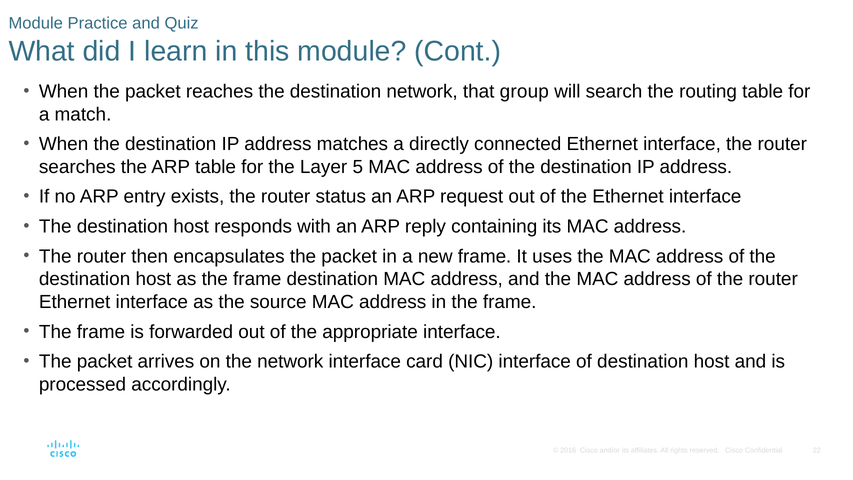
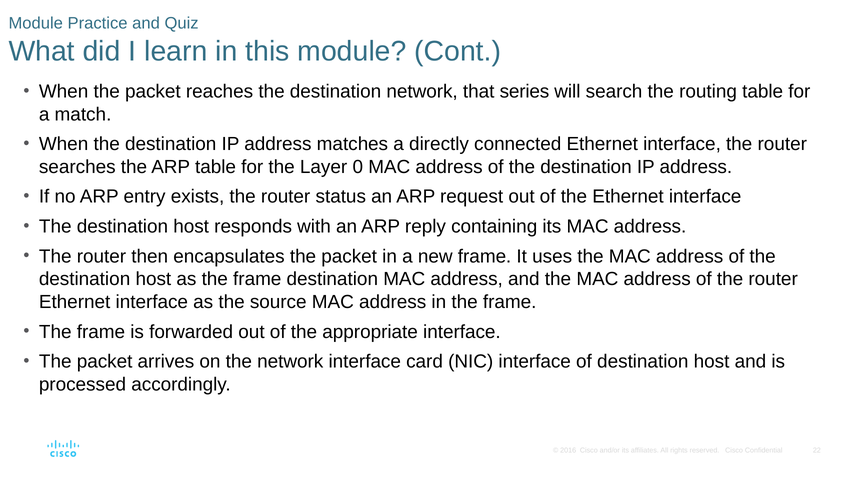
group: group -> series
5: 5 -> 0
